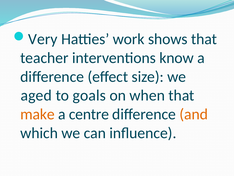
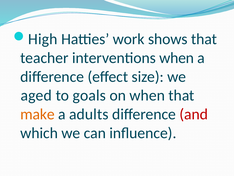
Very: Very -> High
interventions know: know -> when
centre: centre -> adults
and colour: orange -> red
